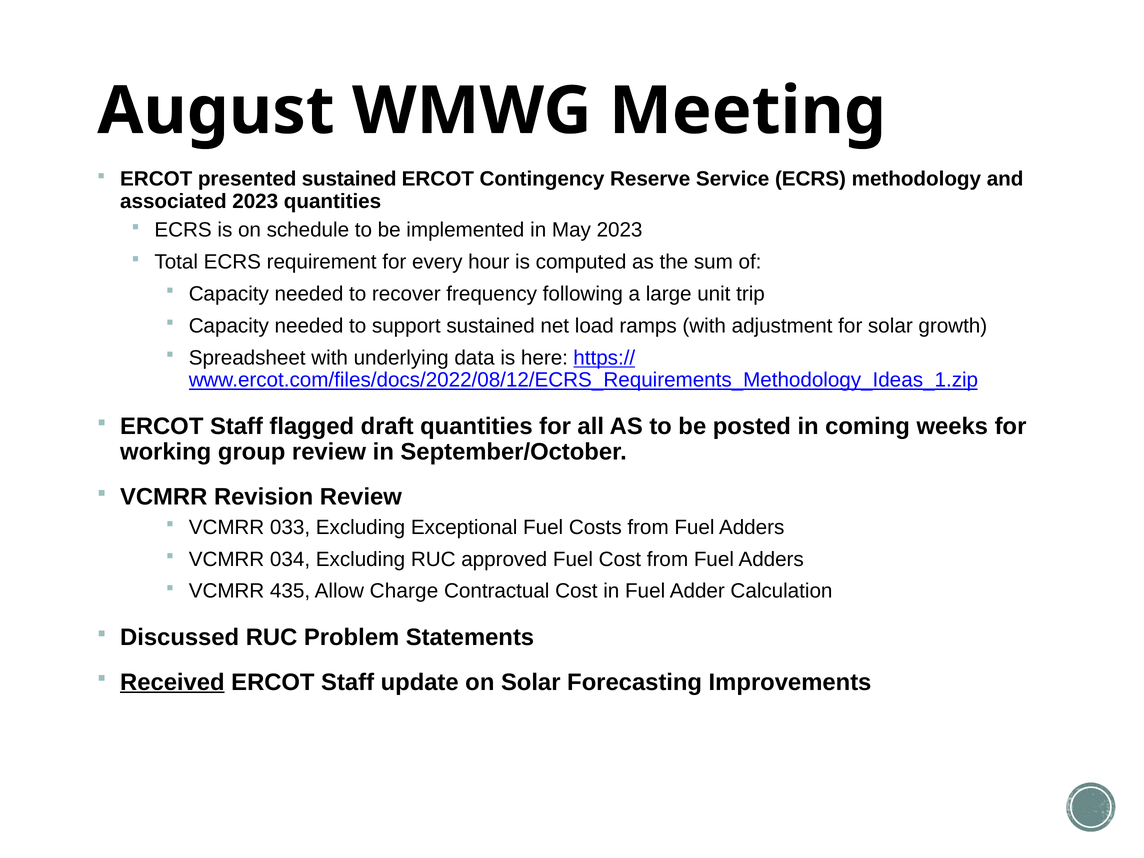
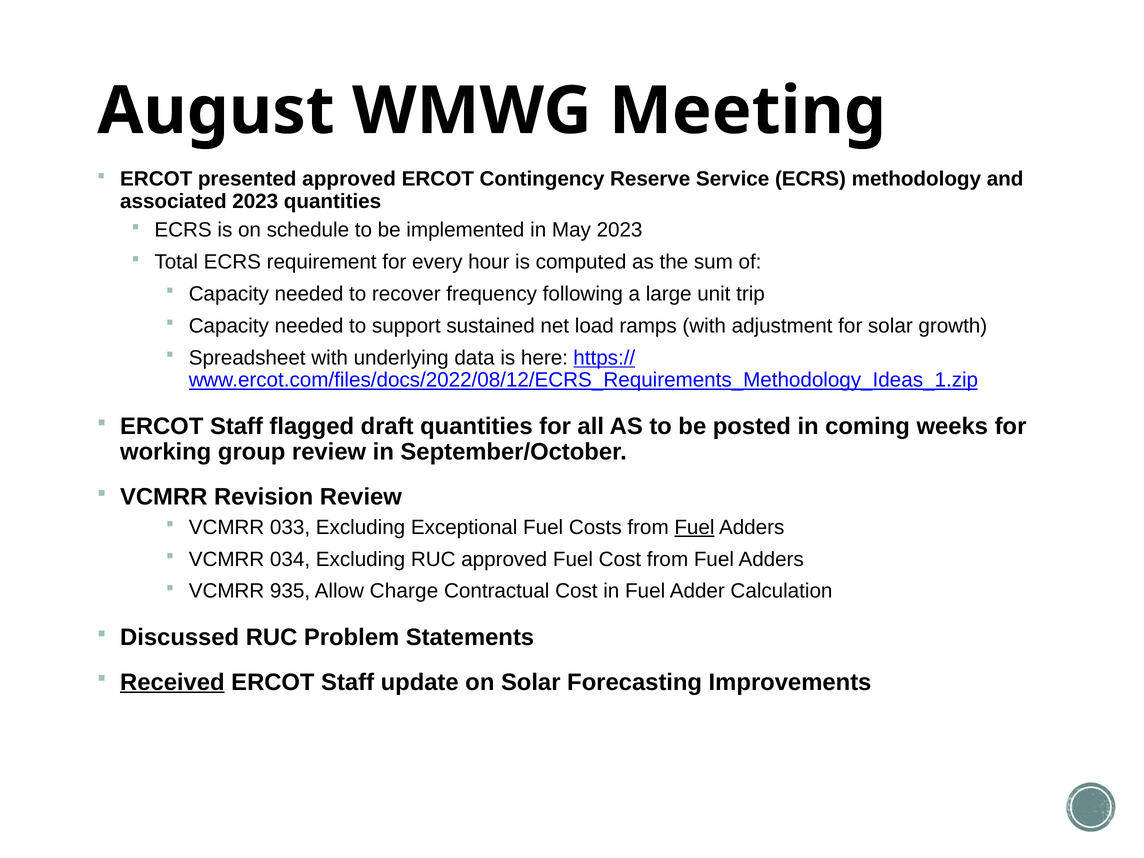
presented sustained: sustained -> approved
Fuel at (694, 527) underline: none -> present
435: 435 -> 935
